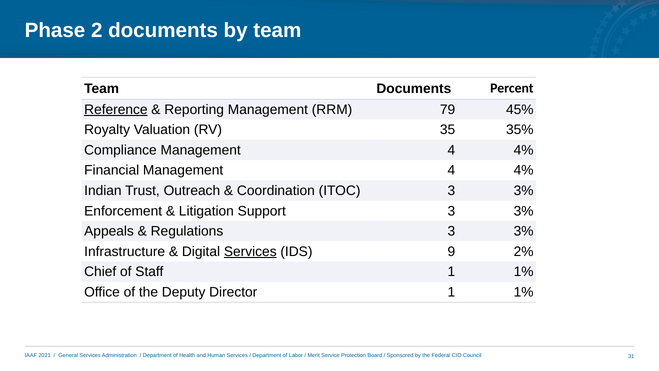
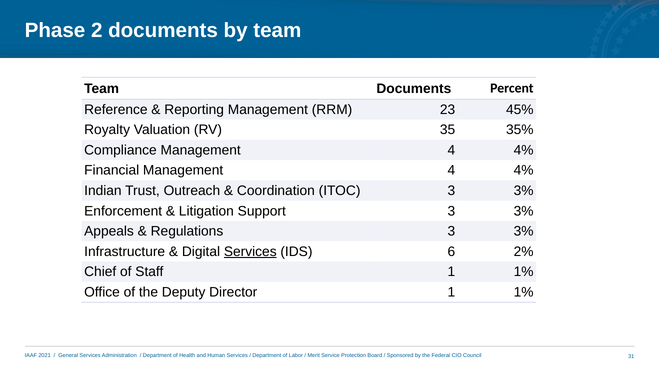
Reference underline: present -> none
79: 79 -> 23
9: 9 -> 6
